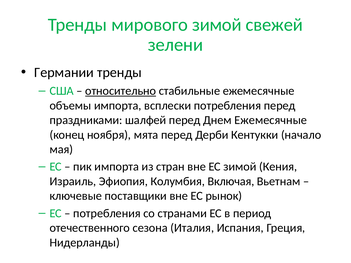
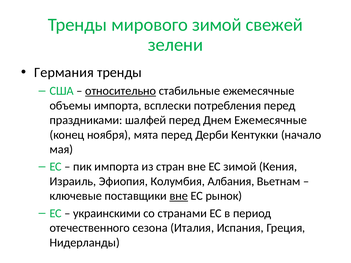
Германии: Германии -> Германия
Включая: Включая -> Албания
вне at (179, 196) underline: none -> present
потребления at (107, 213): потребления -> украинскими
